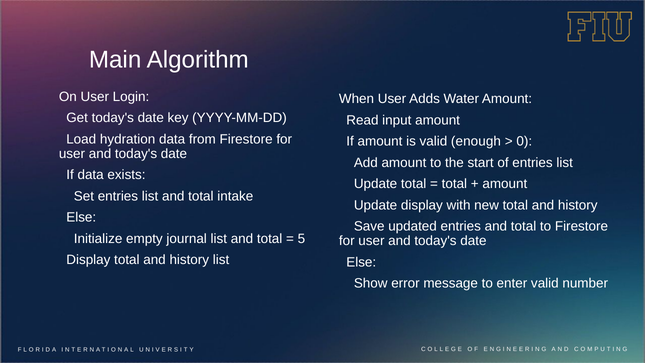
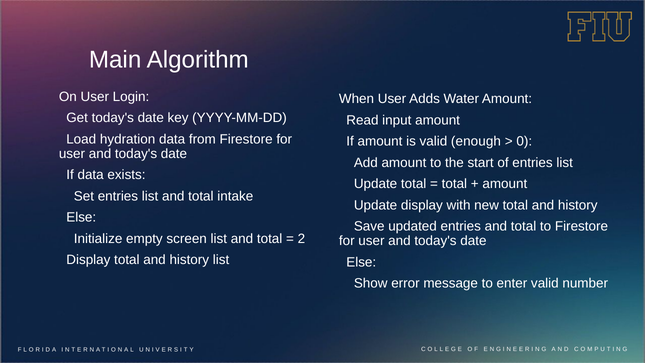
journal: journal -> screen
5: 5 -> 2
